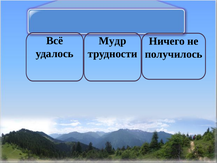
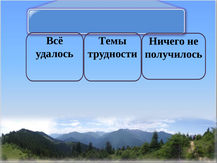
Мудр: Мудр -> Темы
